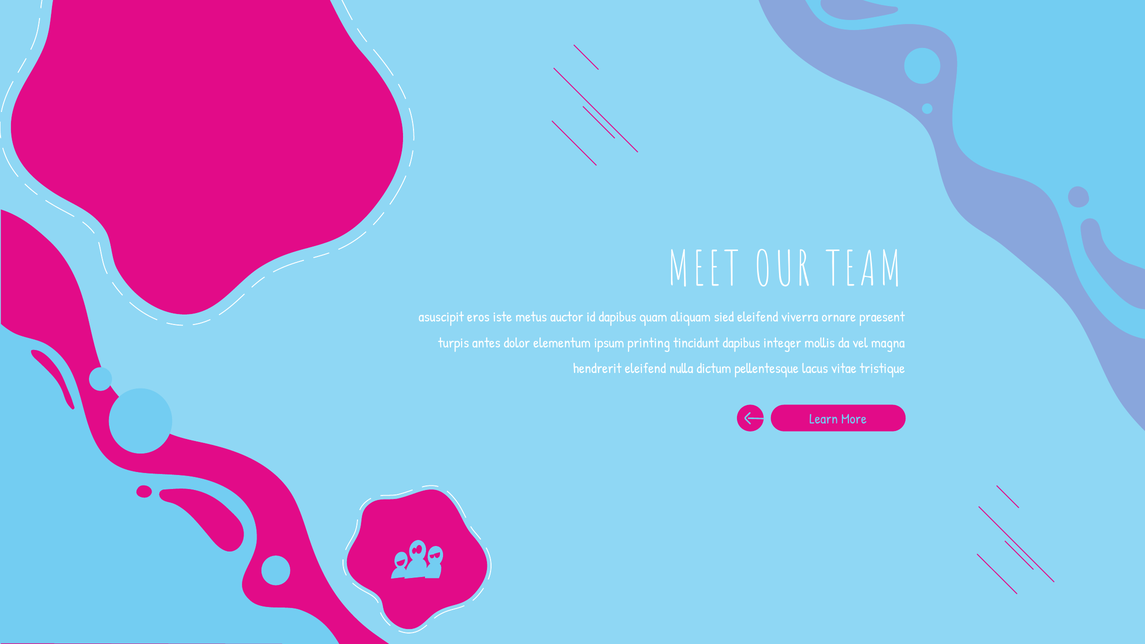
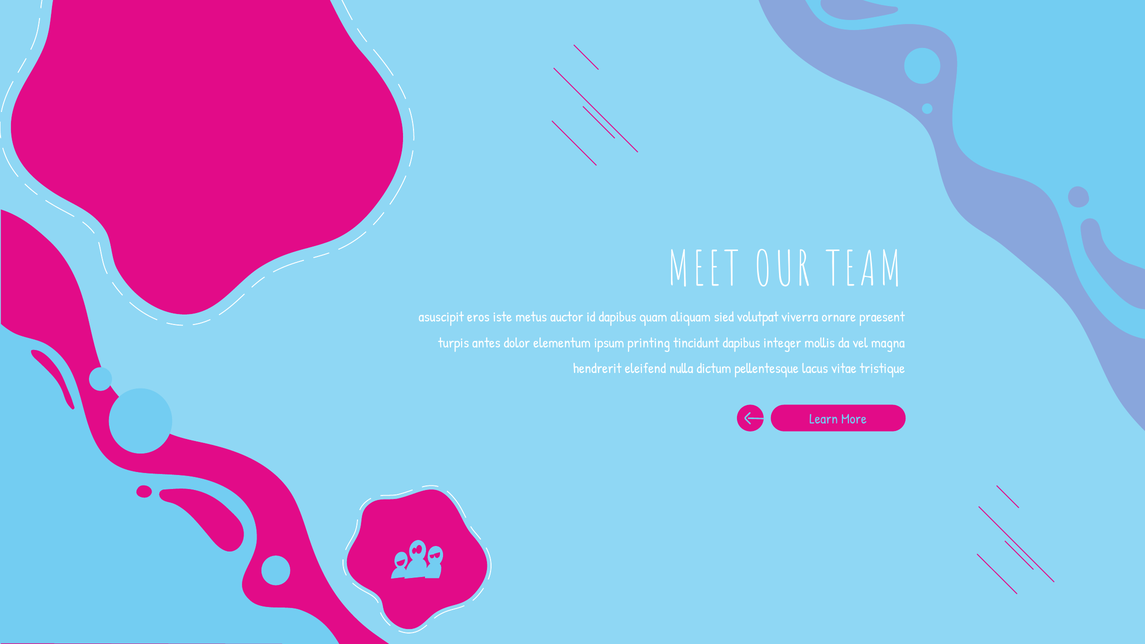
sied eleifend: eleifend -> volutpat
